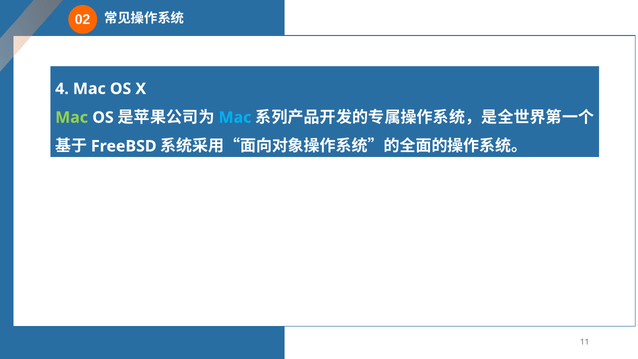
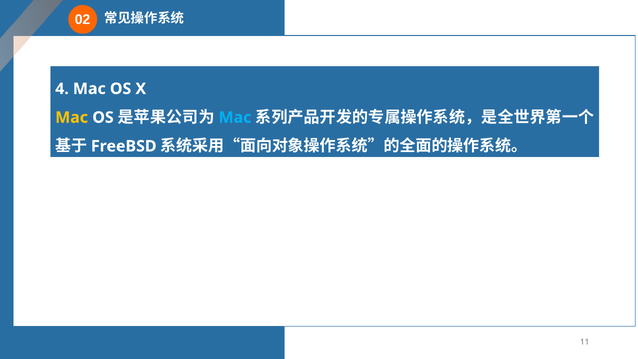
Mac at (72, 117) colour: light green -> yellow
